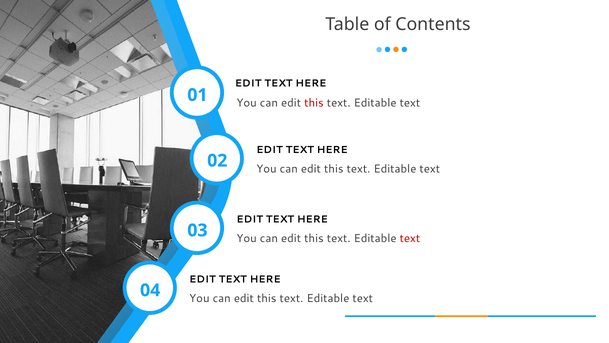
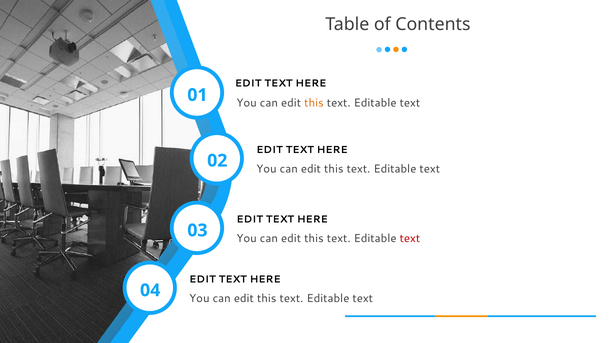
this at (314, 103) colour: red -> orange
